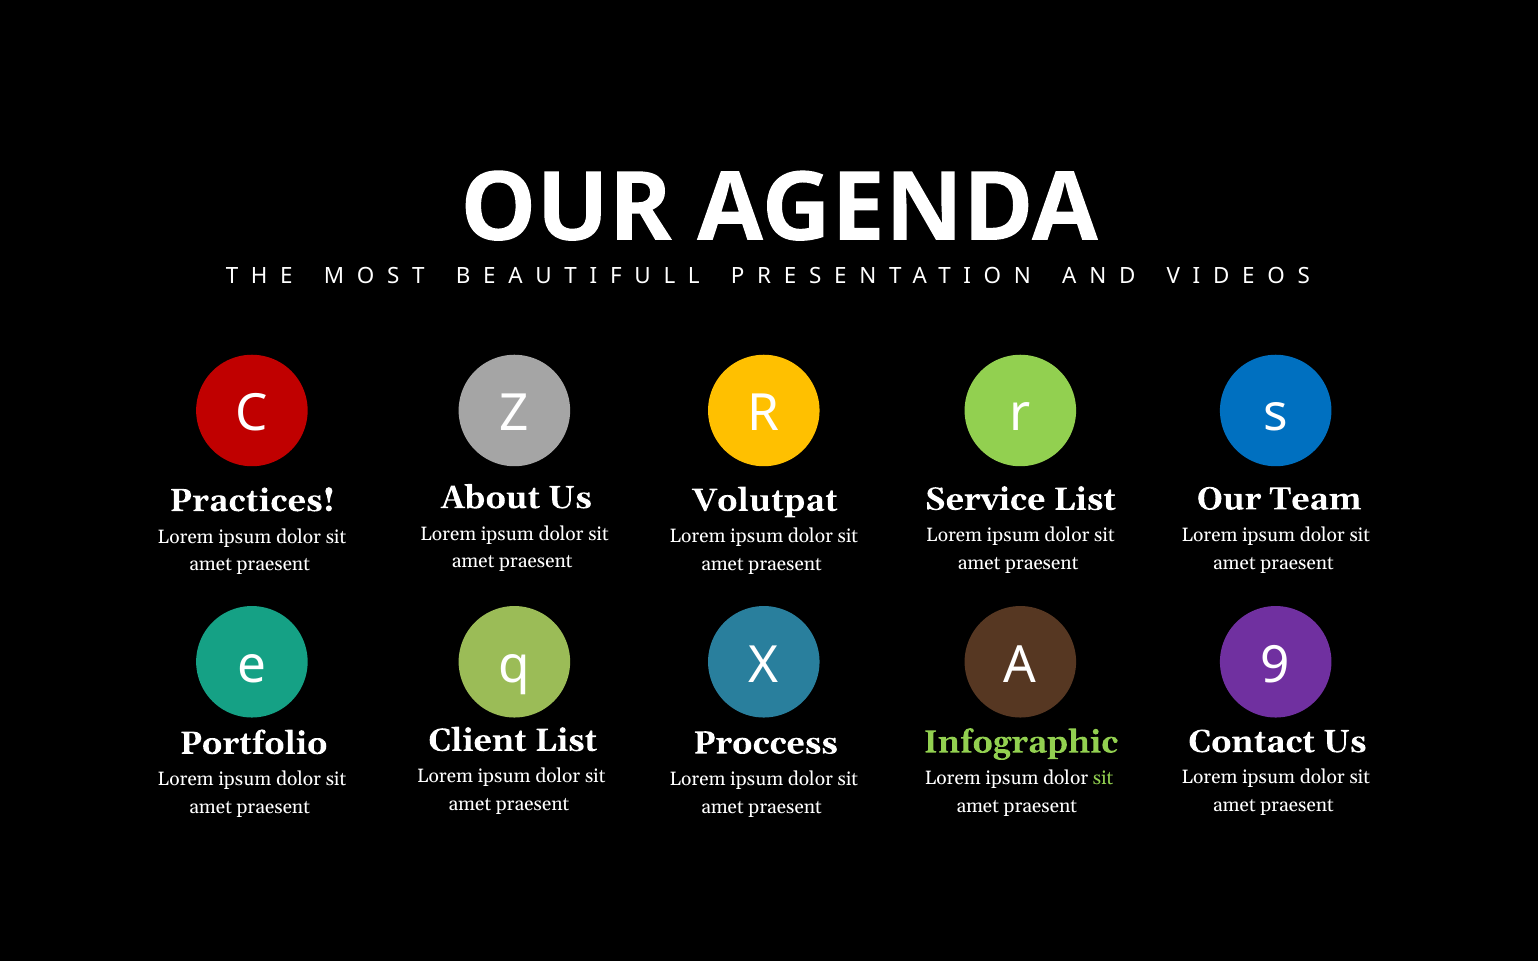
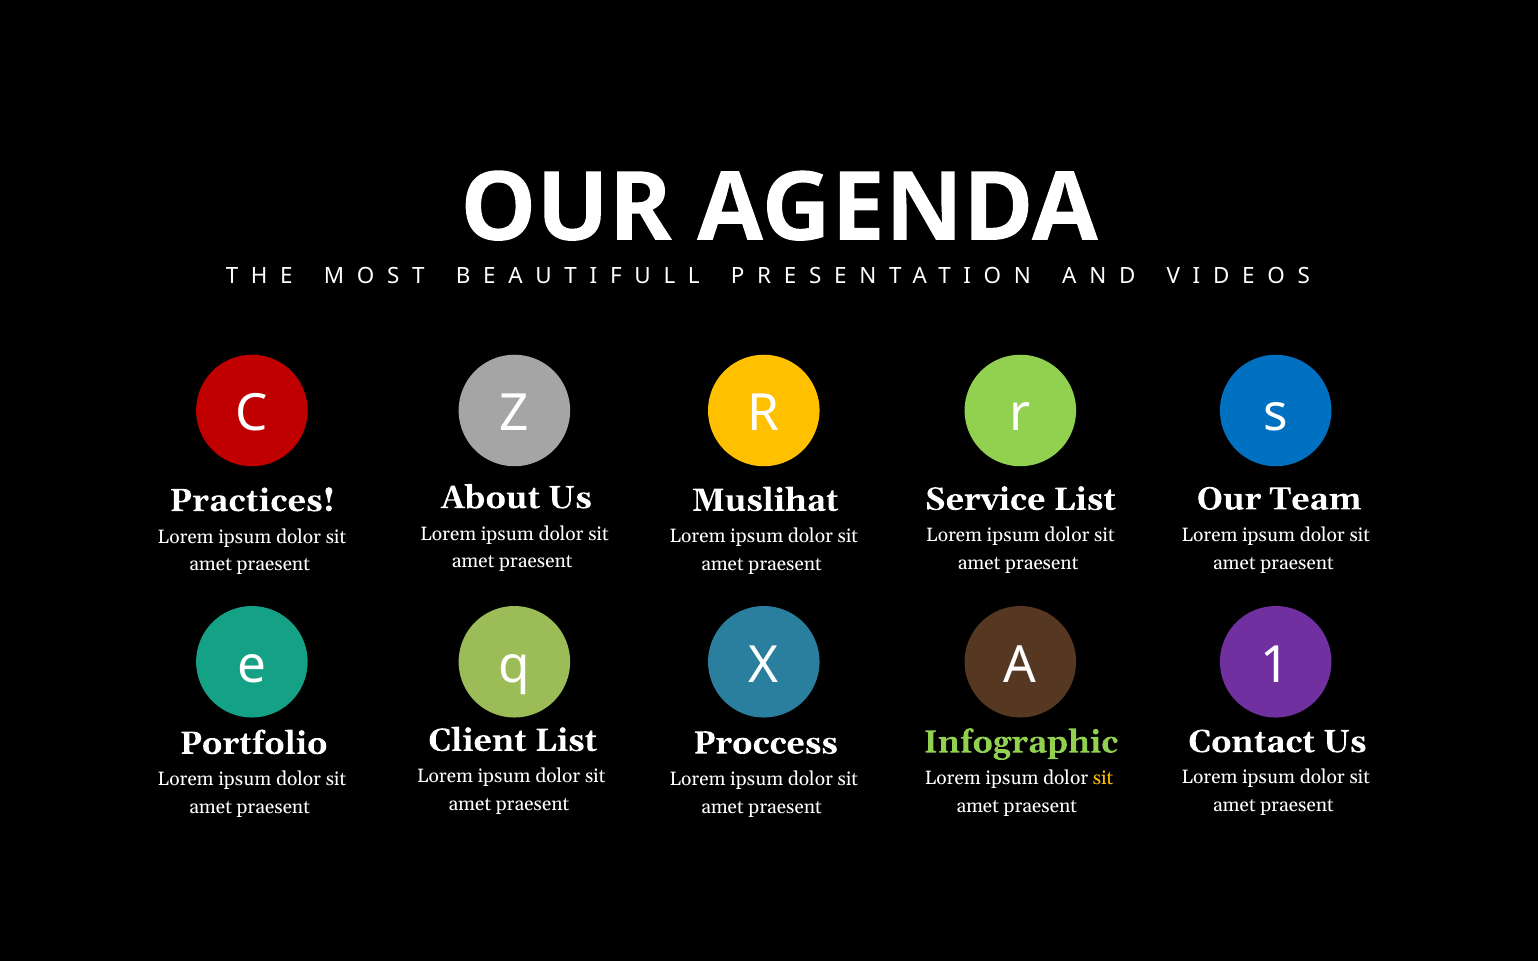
Volutpat: Volutpat -> Muslihat
9: 9 -> 1
sit at (1103, 778) colour: light green -> yellow
